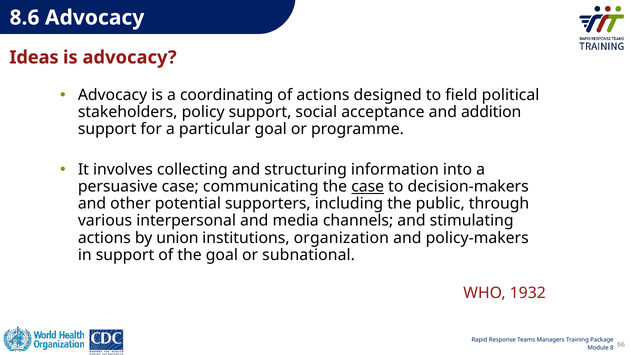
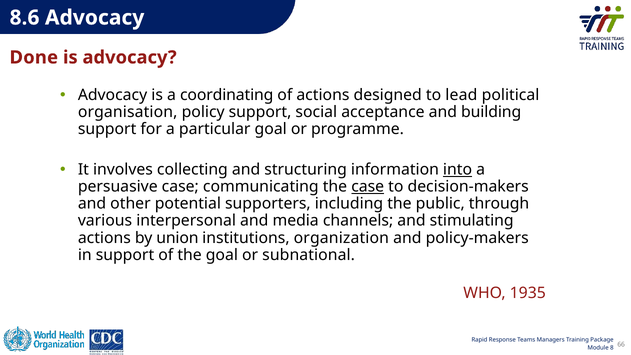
Ideas: Ideas -> Done
field: field -> lead
stakeholders: stakeholders -> organisation
addition: addition -> building
into underline: none -> present
1932: 1932 -> 1935
